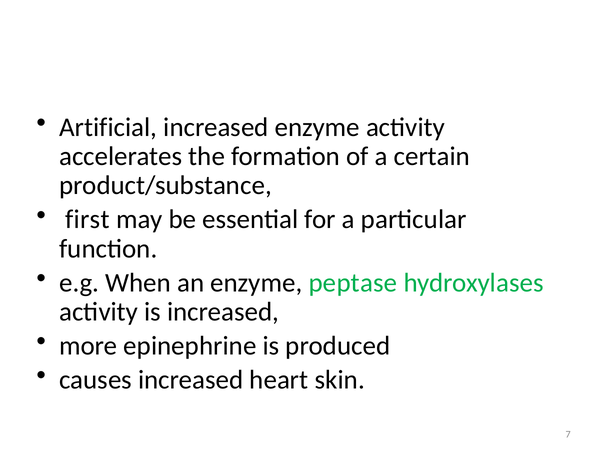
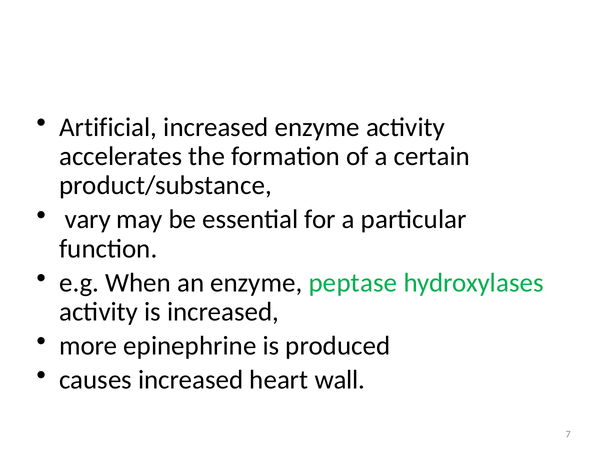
first: first -> vary
skin: skin -> wall
